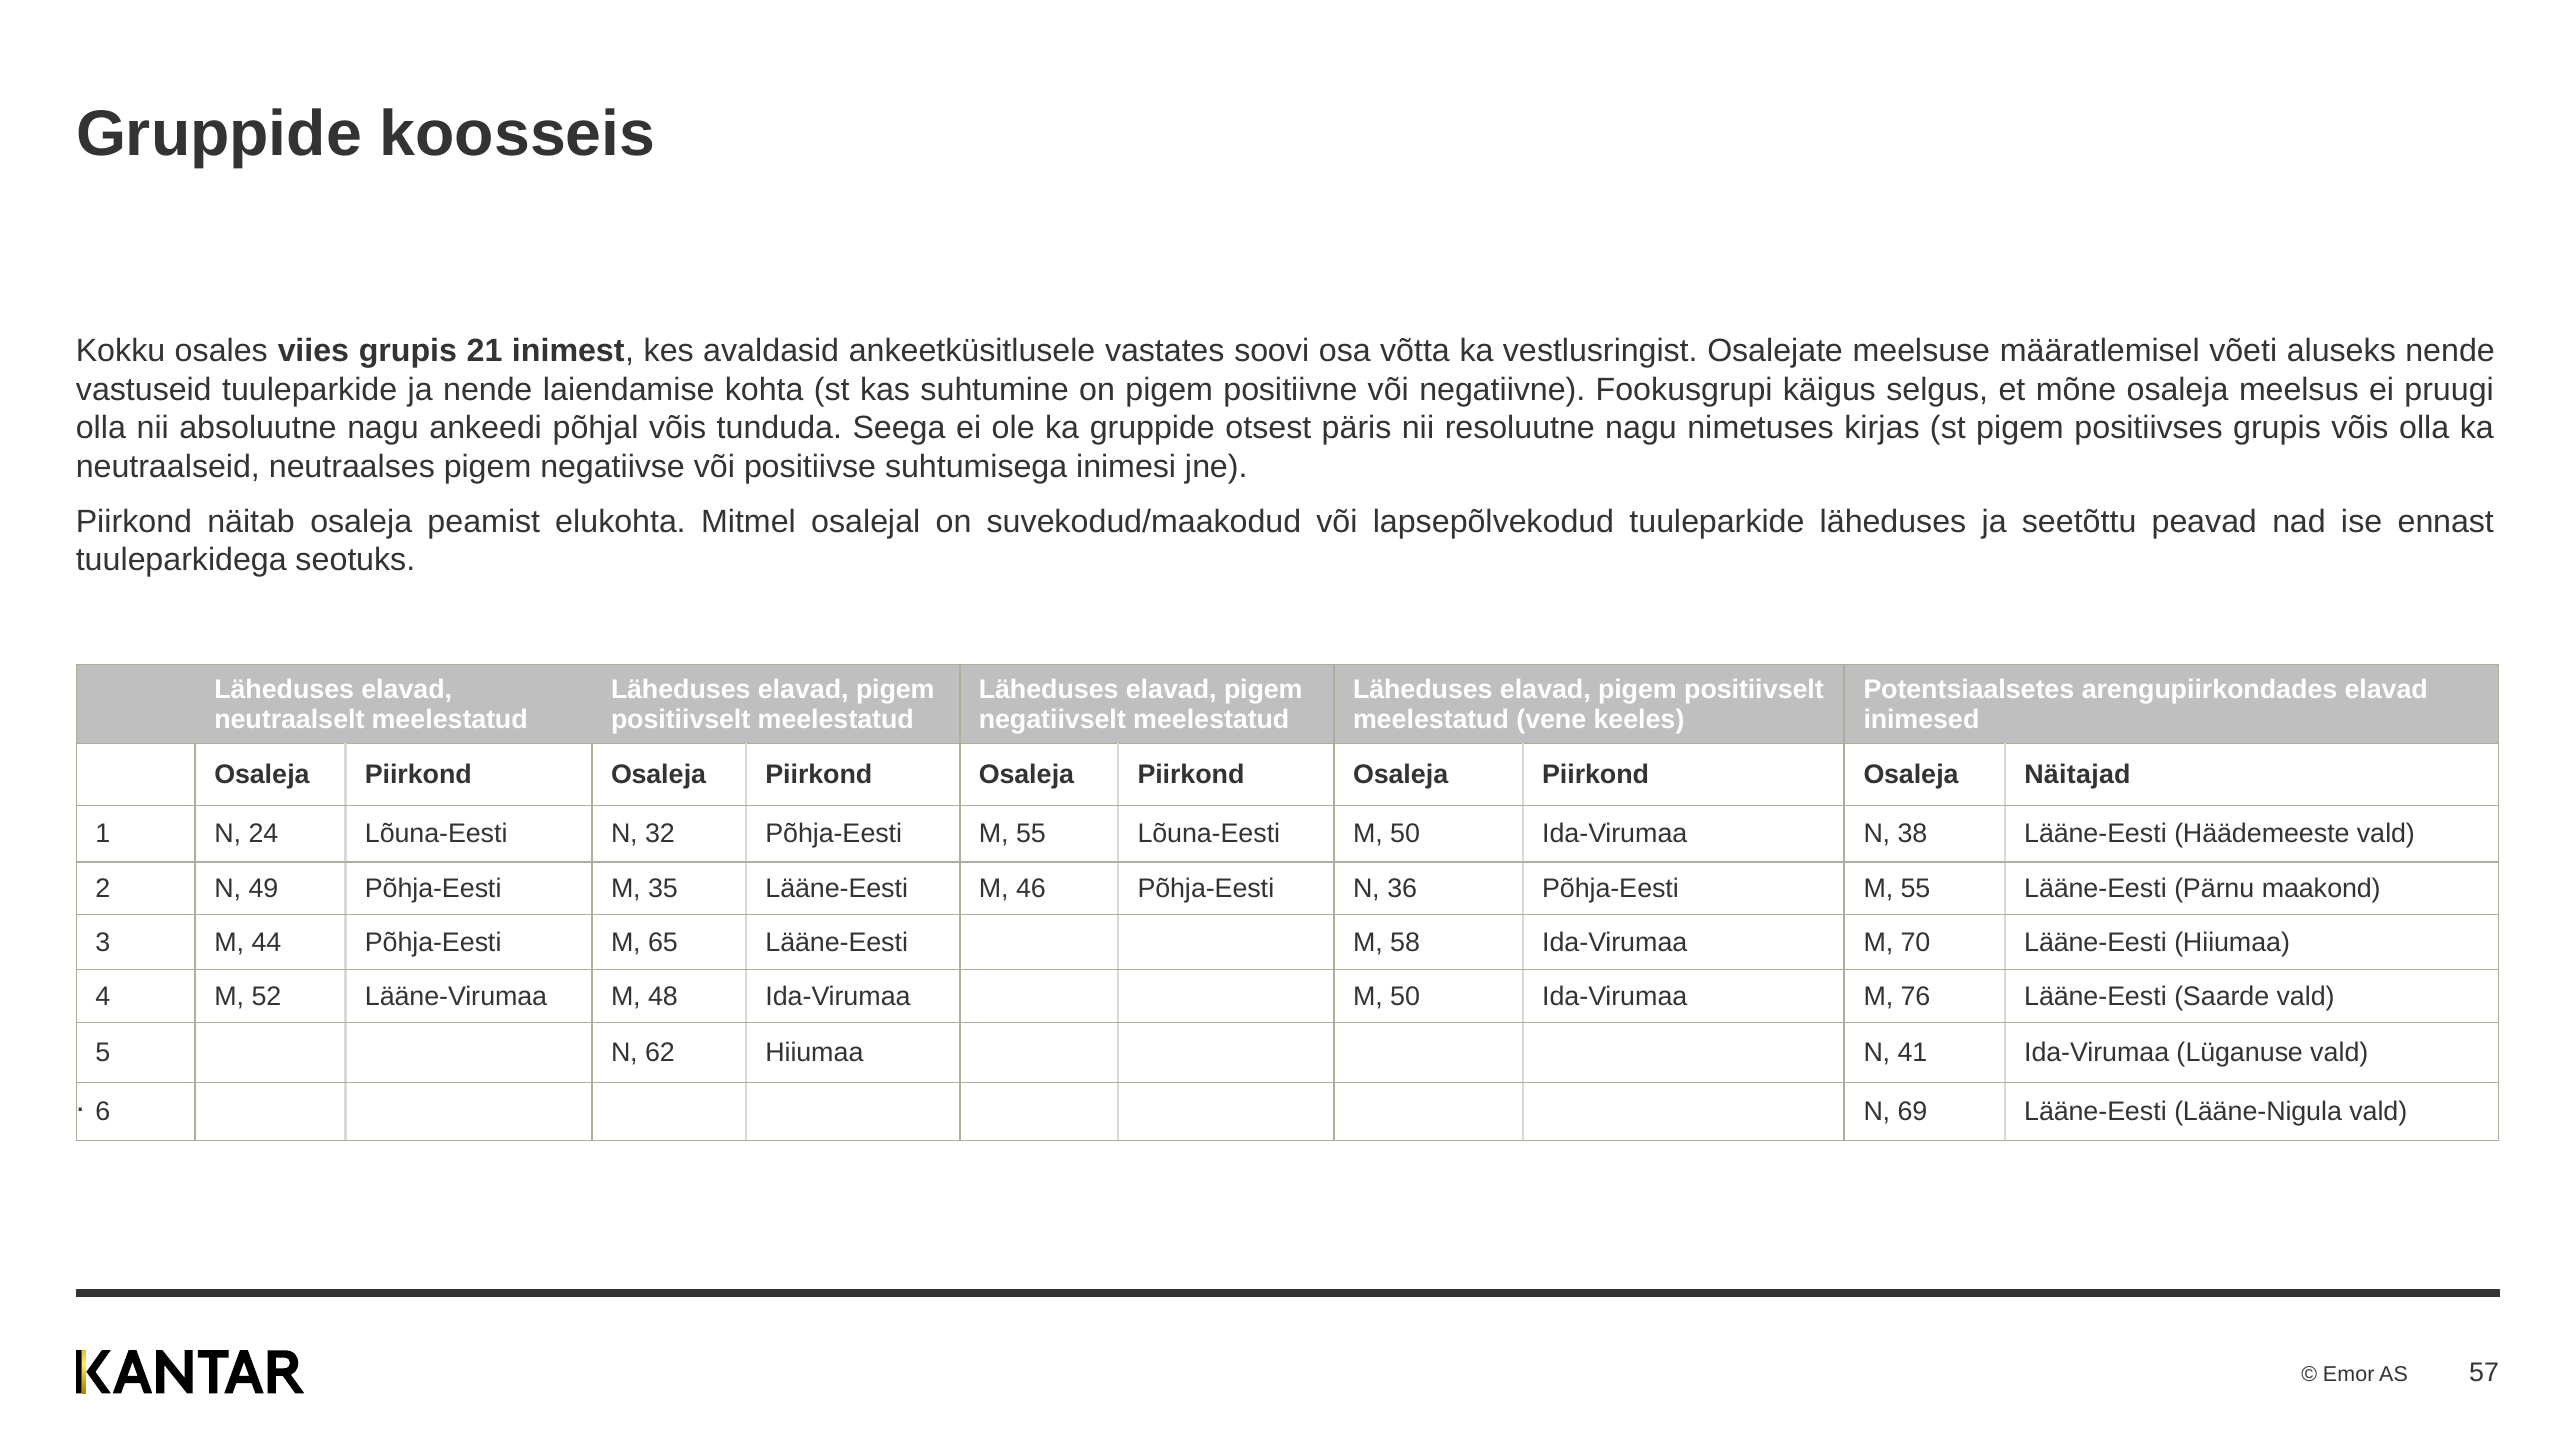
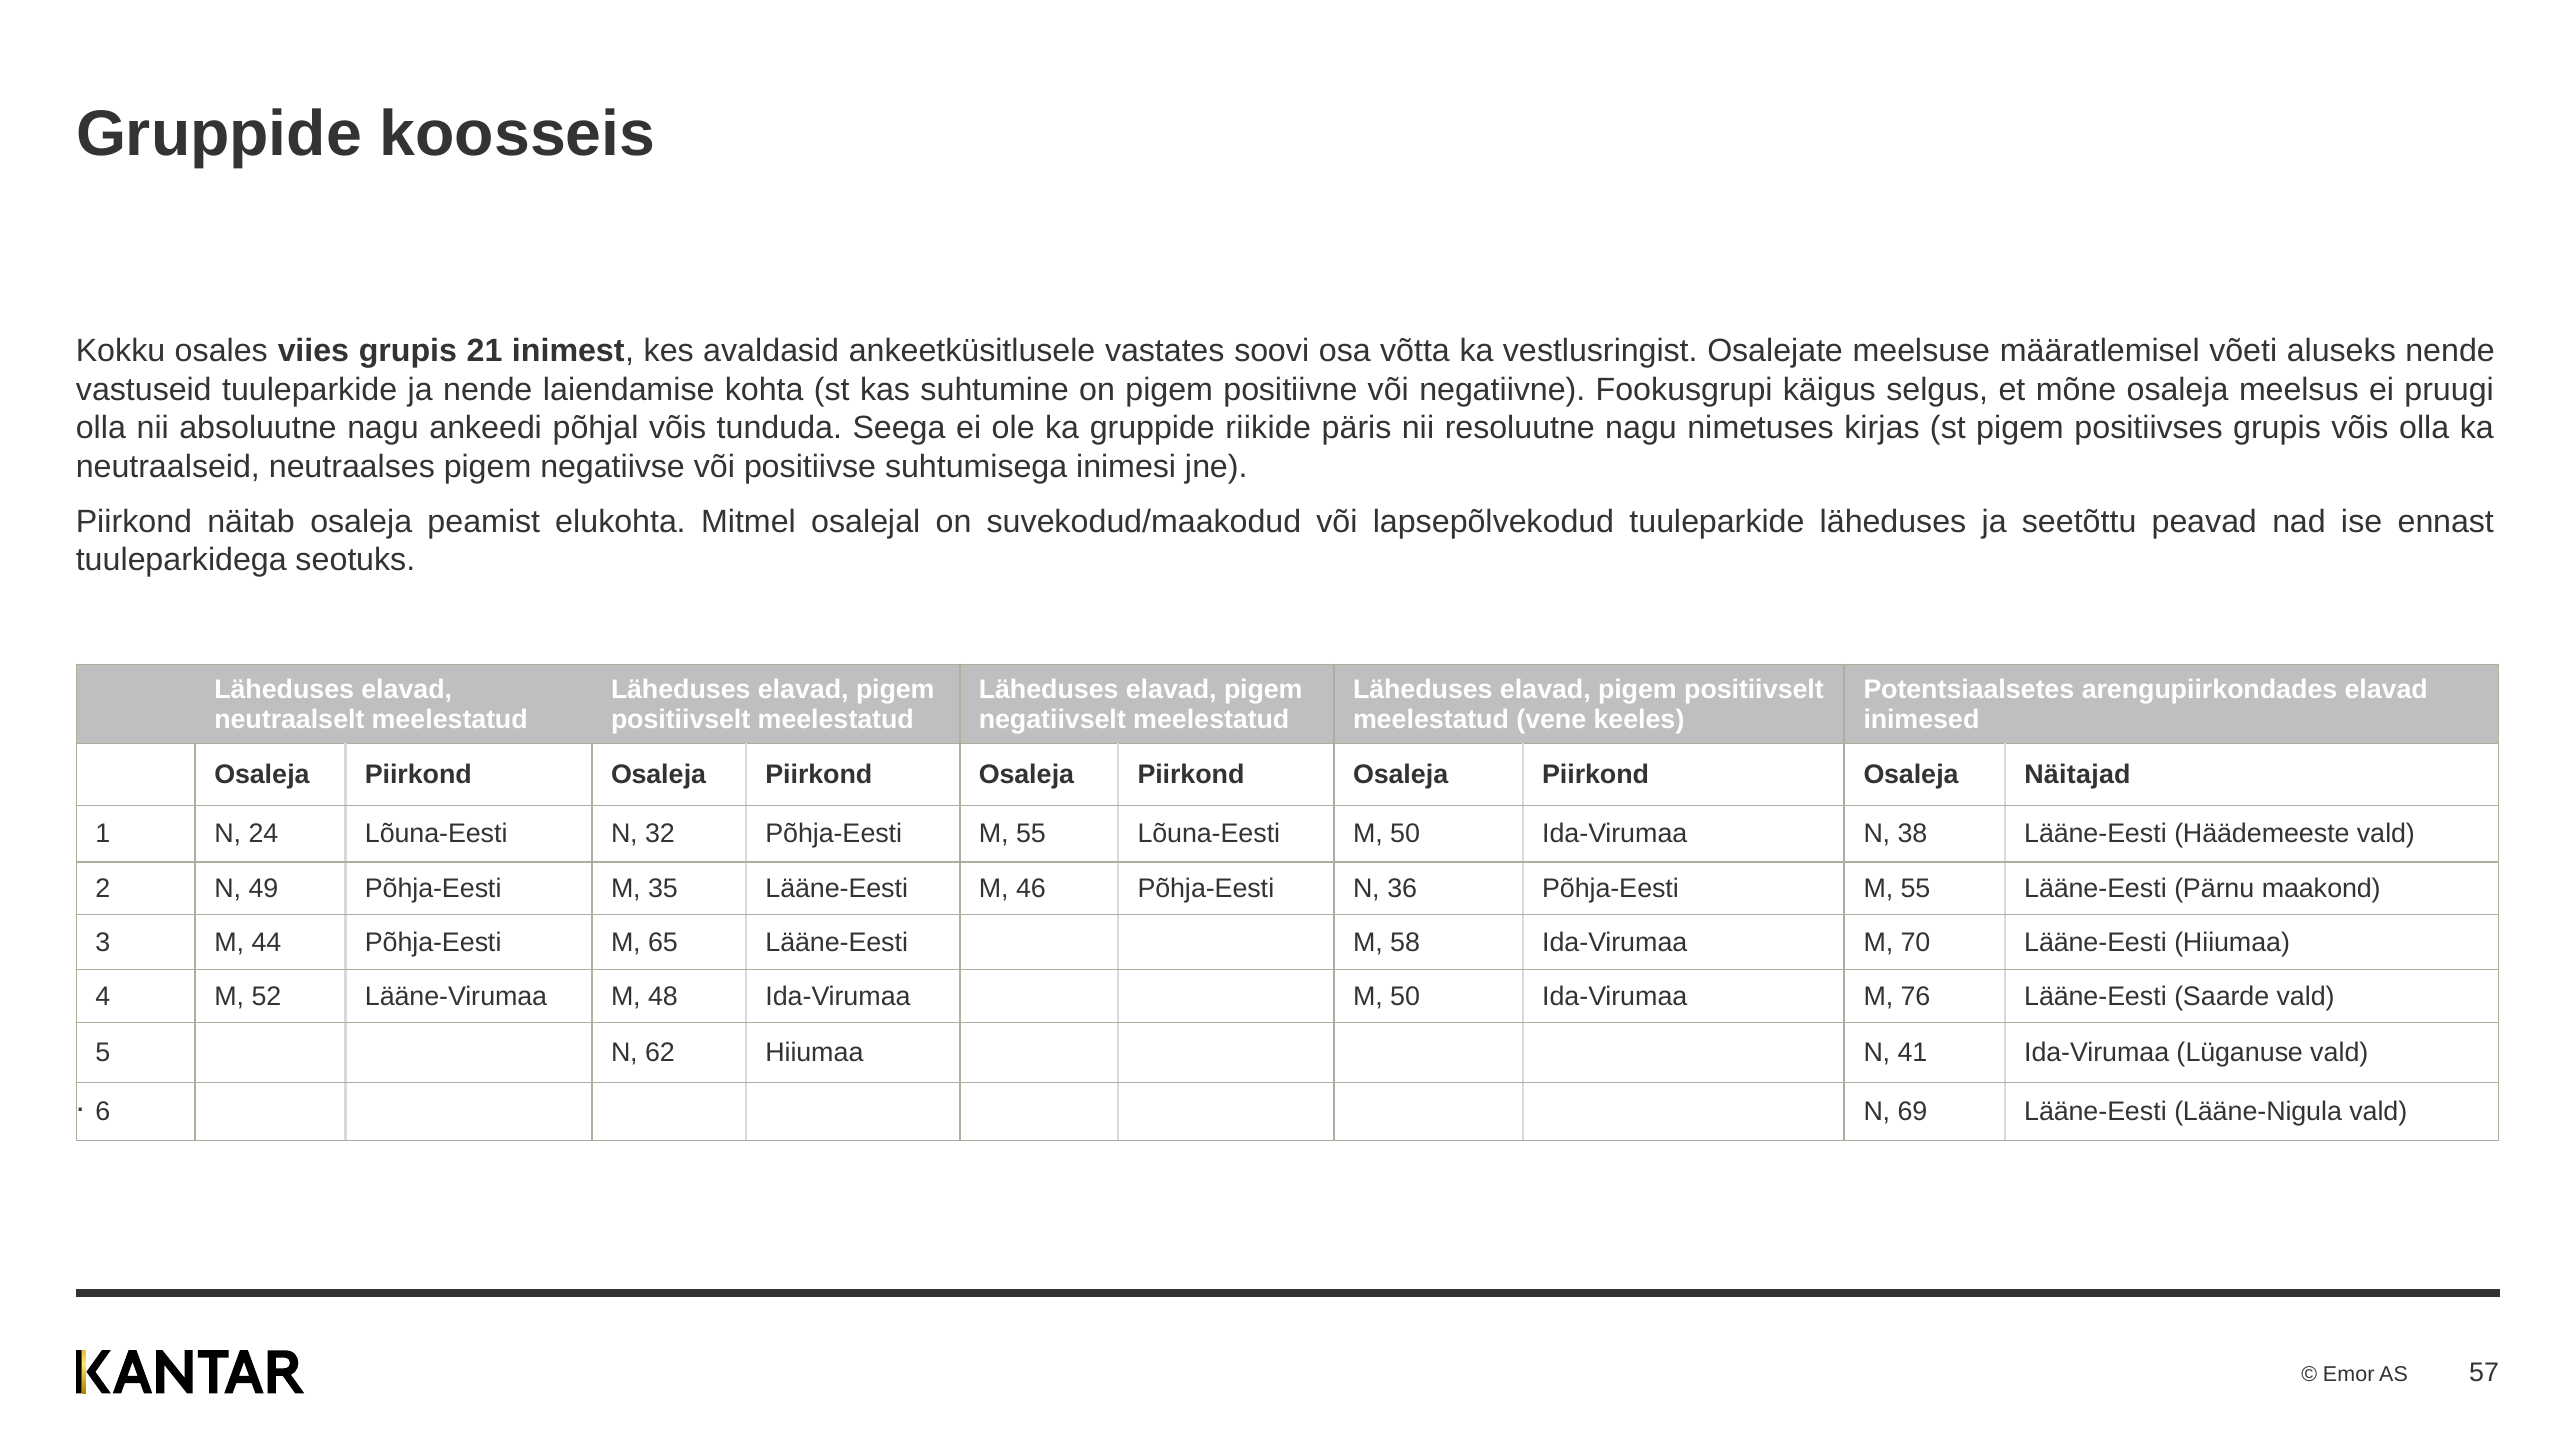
otsest: otsest -> riikide
